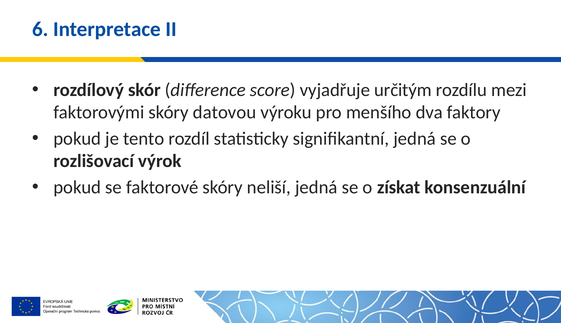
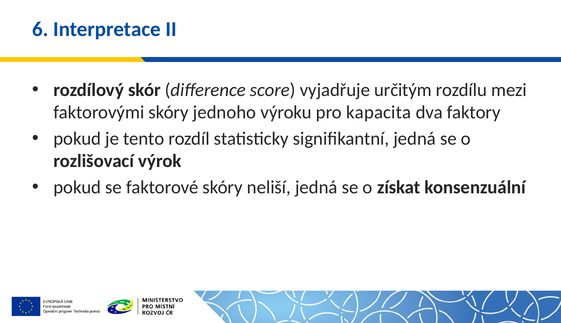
datovou: datovou -> jednoho
menšího: menšího -> kapacita
